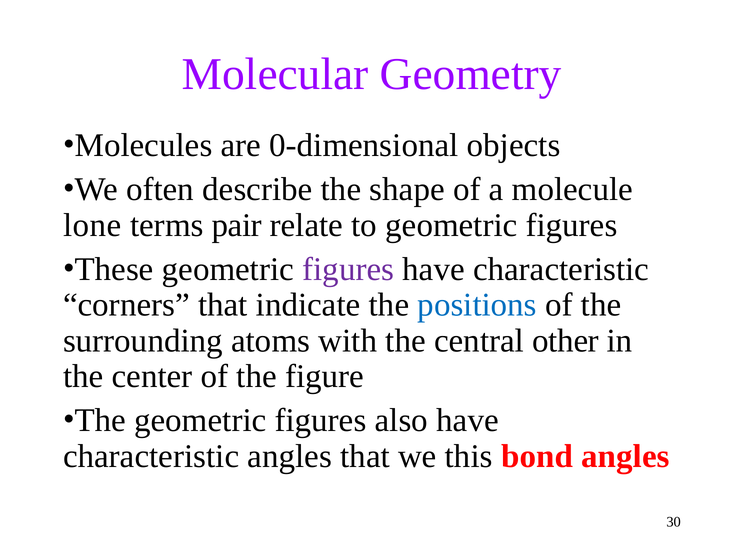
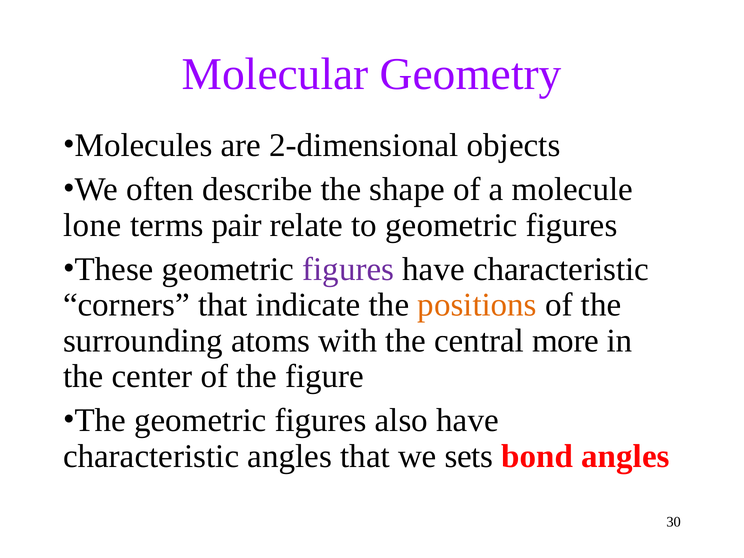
0-dimensional: 0-dimensional -> 2-dimensional
positions colour: blue -> orange
other: other -> more
this: this -> sets
